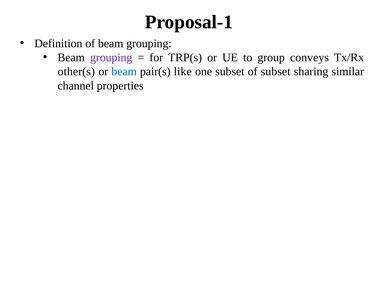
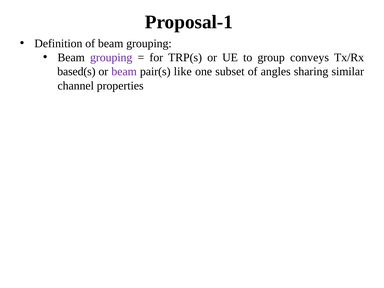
other(s: other(s -> based(s
beam at (124, 72) colour: blue -> purple
of subset: subset -> angles
